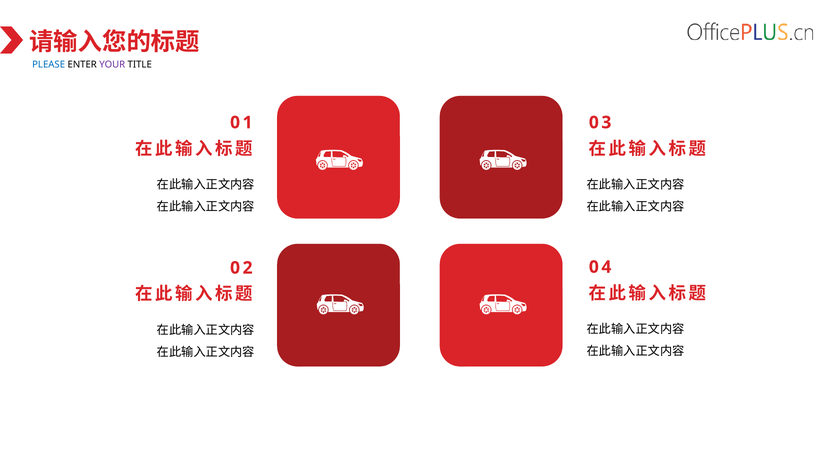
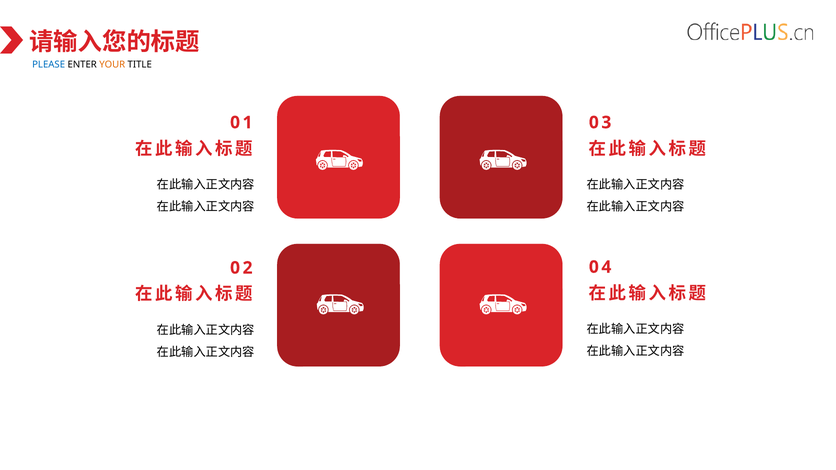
YOUR colour: purple -> orange
